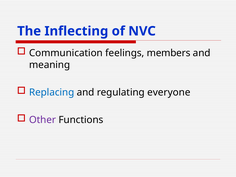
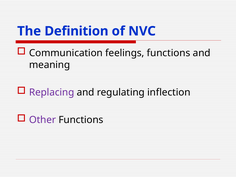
Inflecting: Inflecting -> Definition
feelings members: members -> functions
Replacing colour: blue -> purple
everyone: everyone -> inflection
